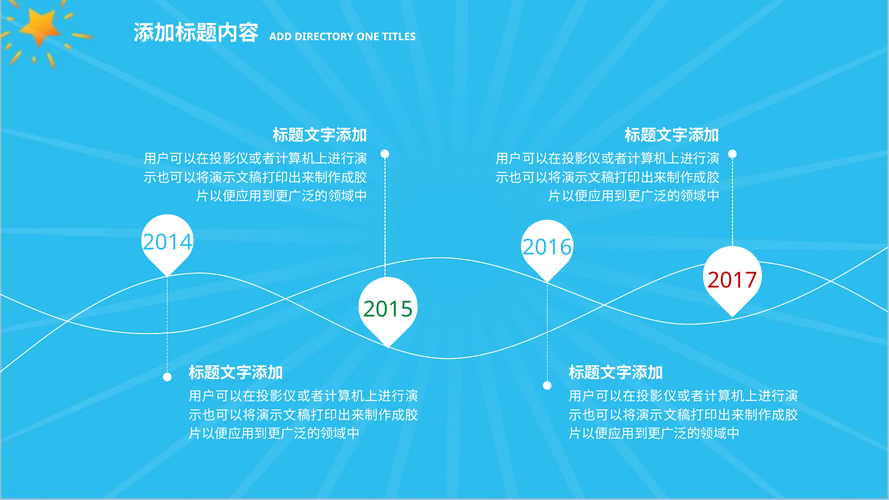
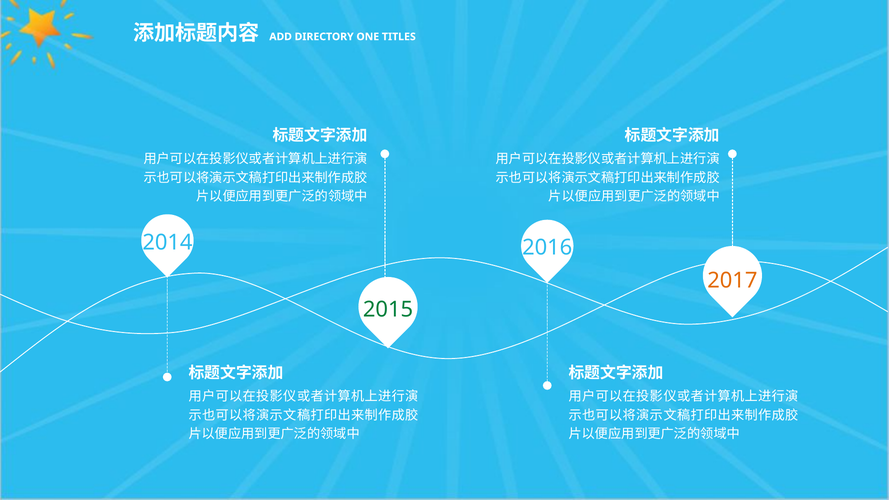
2017 colour: red -> orange
